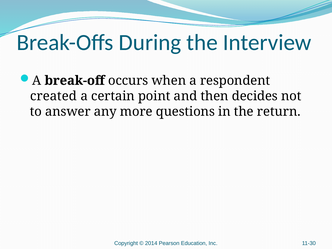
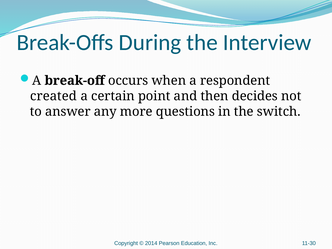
return: return -> switch
